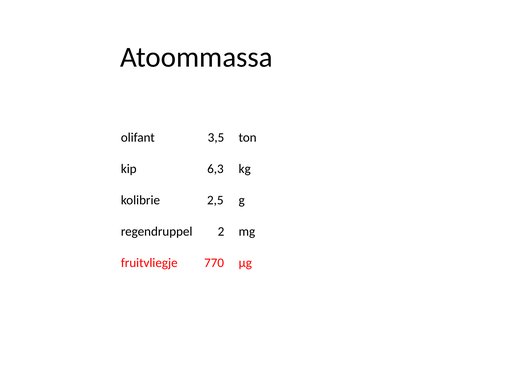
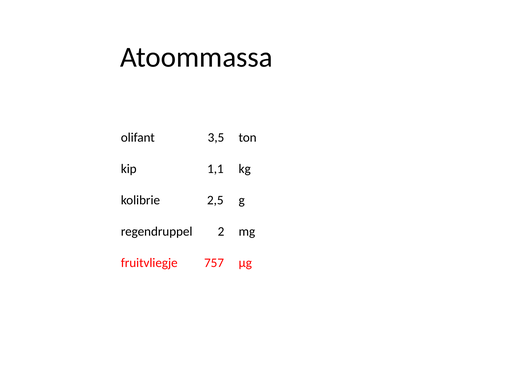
6,3: 6,3 -> 1,1
770: 770 -> 757
